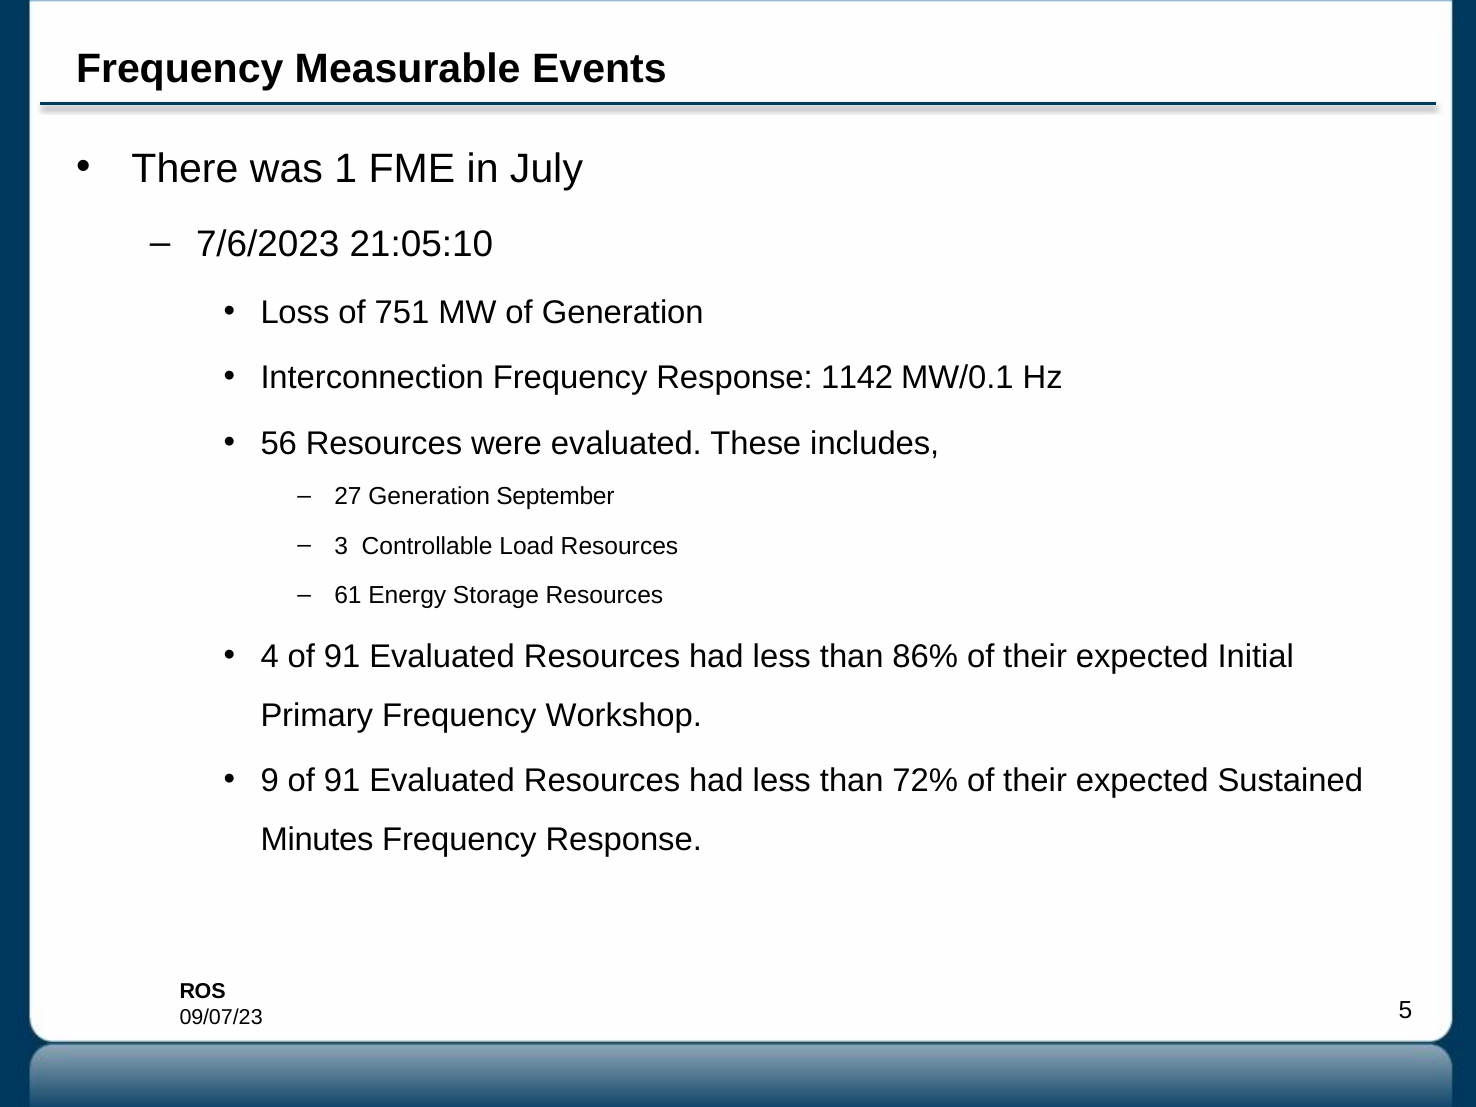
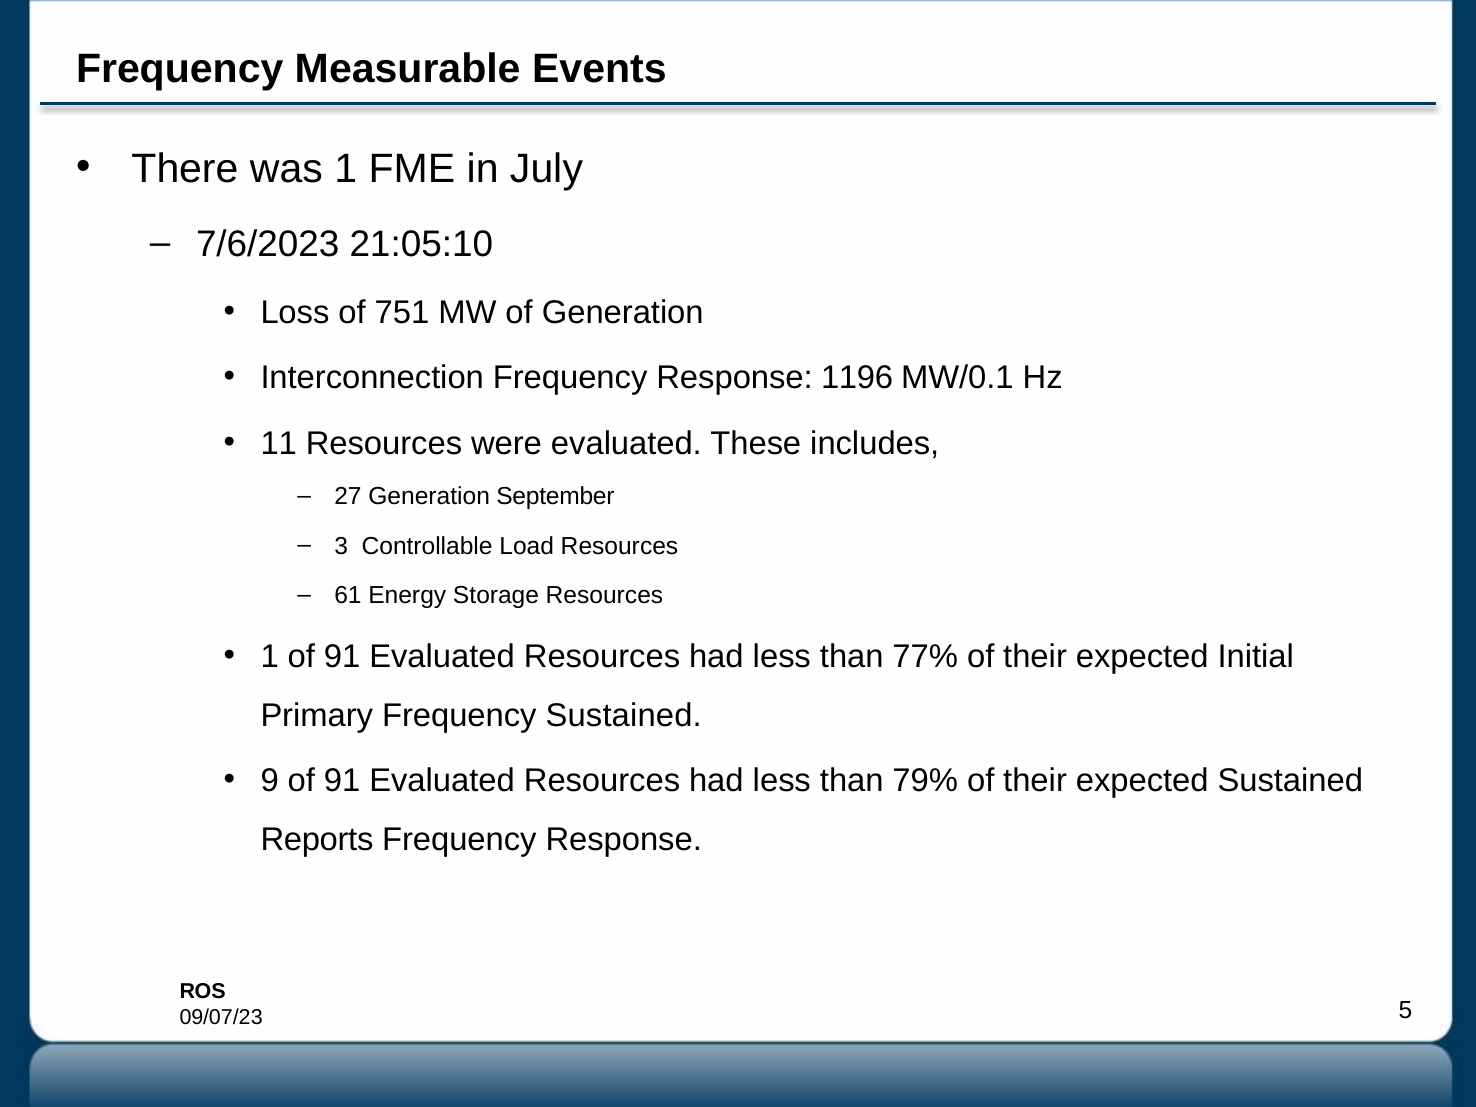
1142: 1142 -> 1196
56: 56 -> 11
4 at (270, 656): 4 -> 1
86%: 86% -> 77%
Frequency Workshop: Workshop -> Sustained
72%: 72% -> 79%
Minutes: Minutes -> Reports
